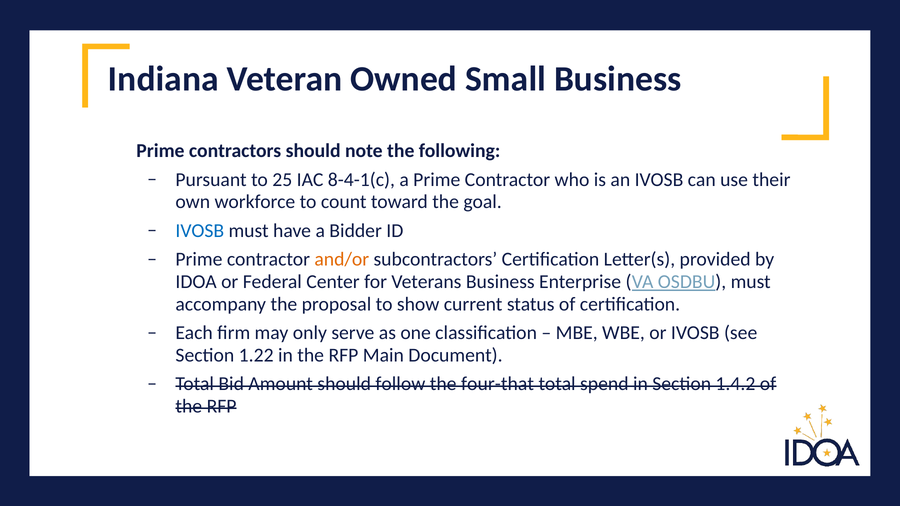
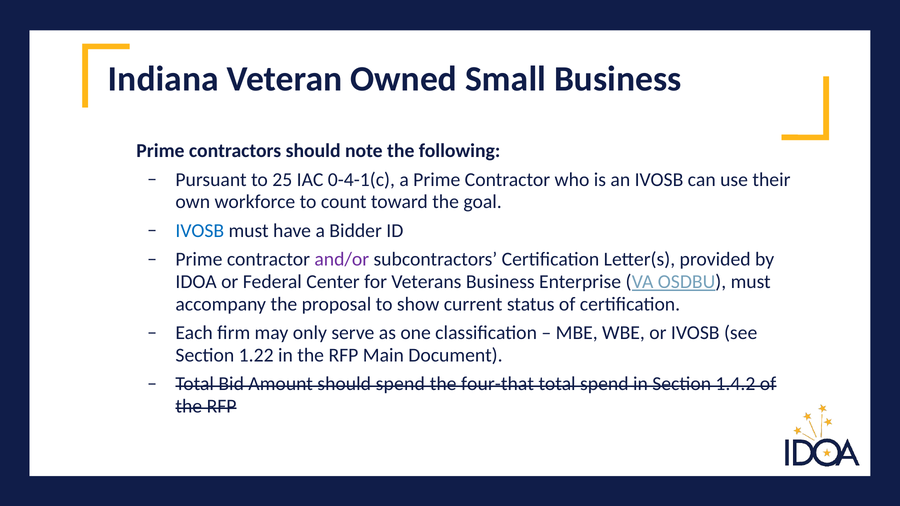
8-4-1(c: 8-4-1(c -> 0-4-1(c
and/or colour: orange -> purple
should follow: follow -> spend
